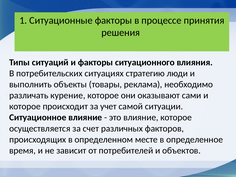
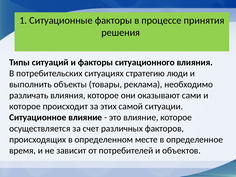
различать курение: курение -> влияния
учет: учет -> этих
